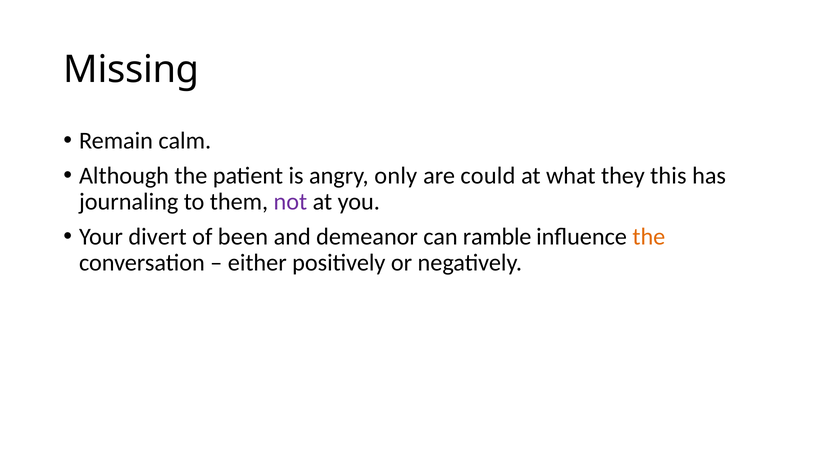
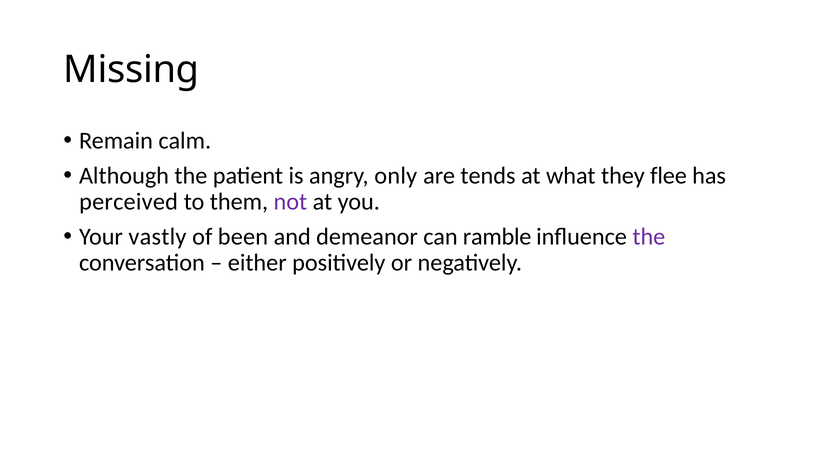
could: could -> tends
this: this -> flee
journaling: journaling -> perceived
divert: divert -> vastly
the at (649, 237) colour: orange -> purple
